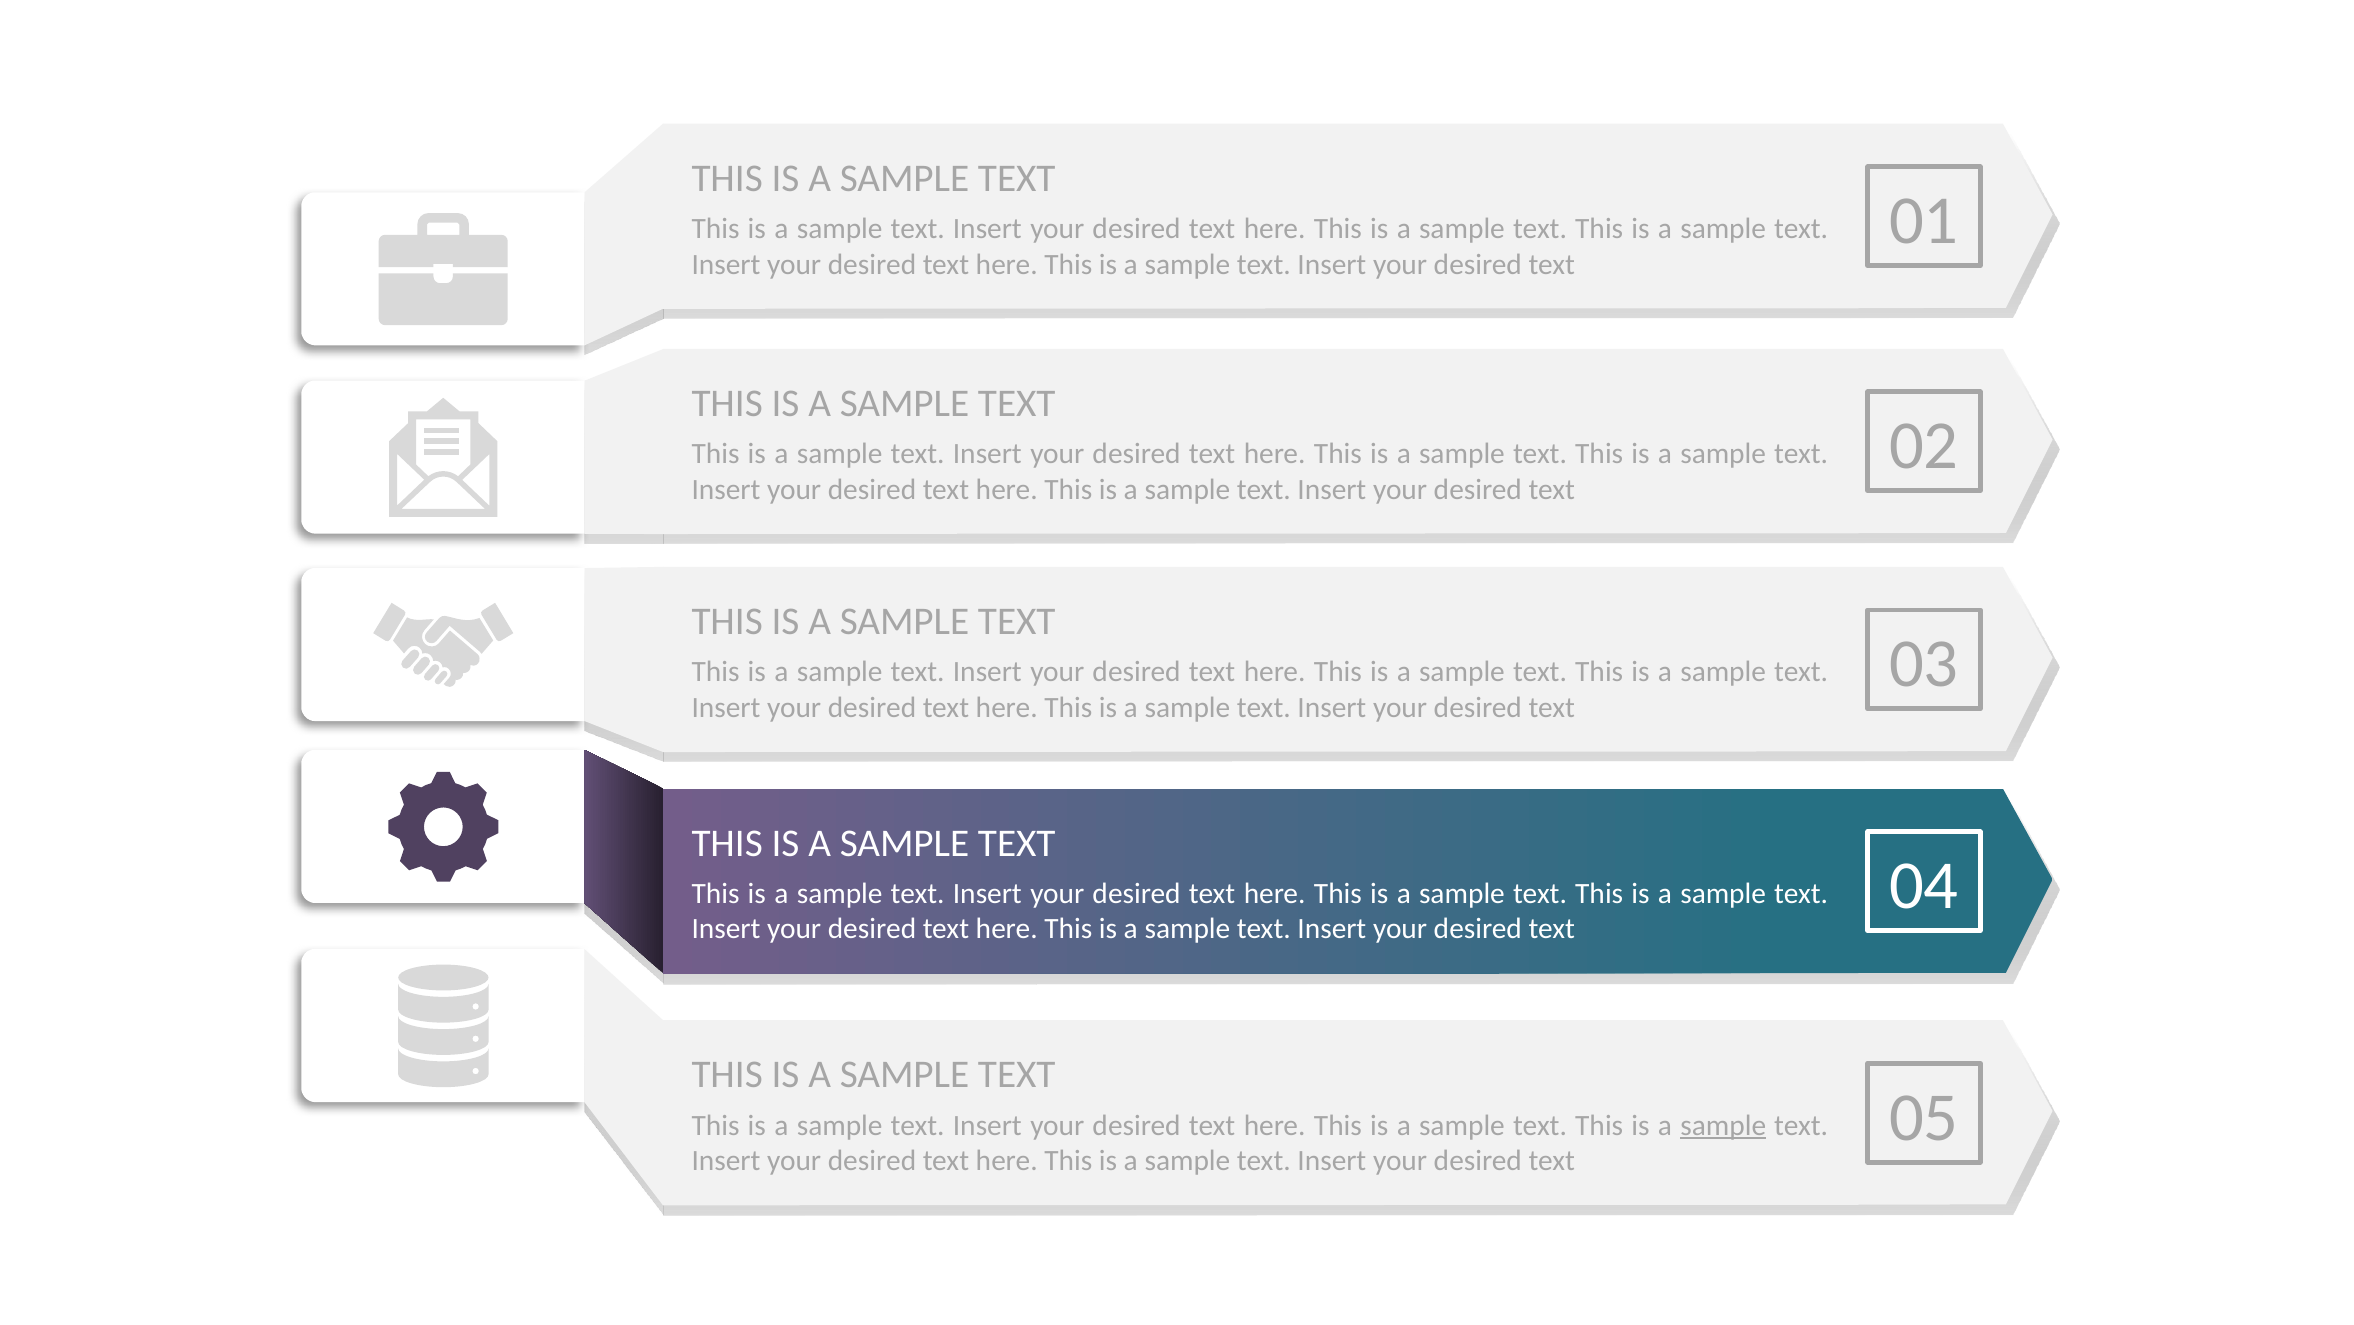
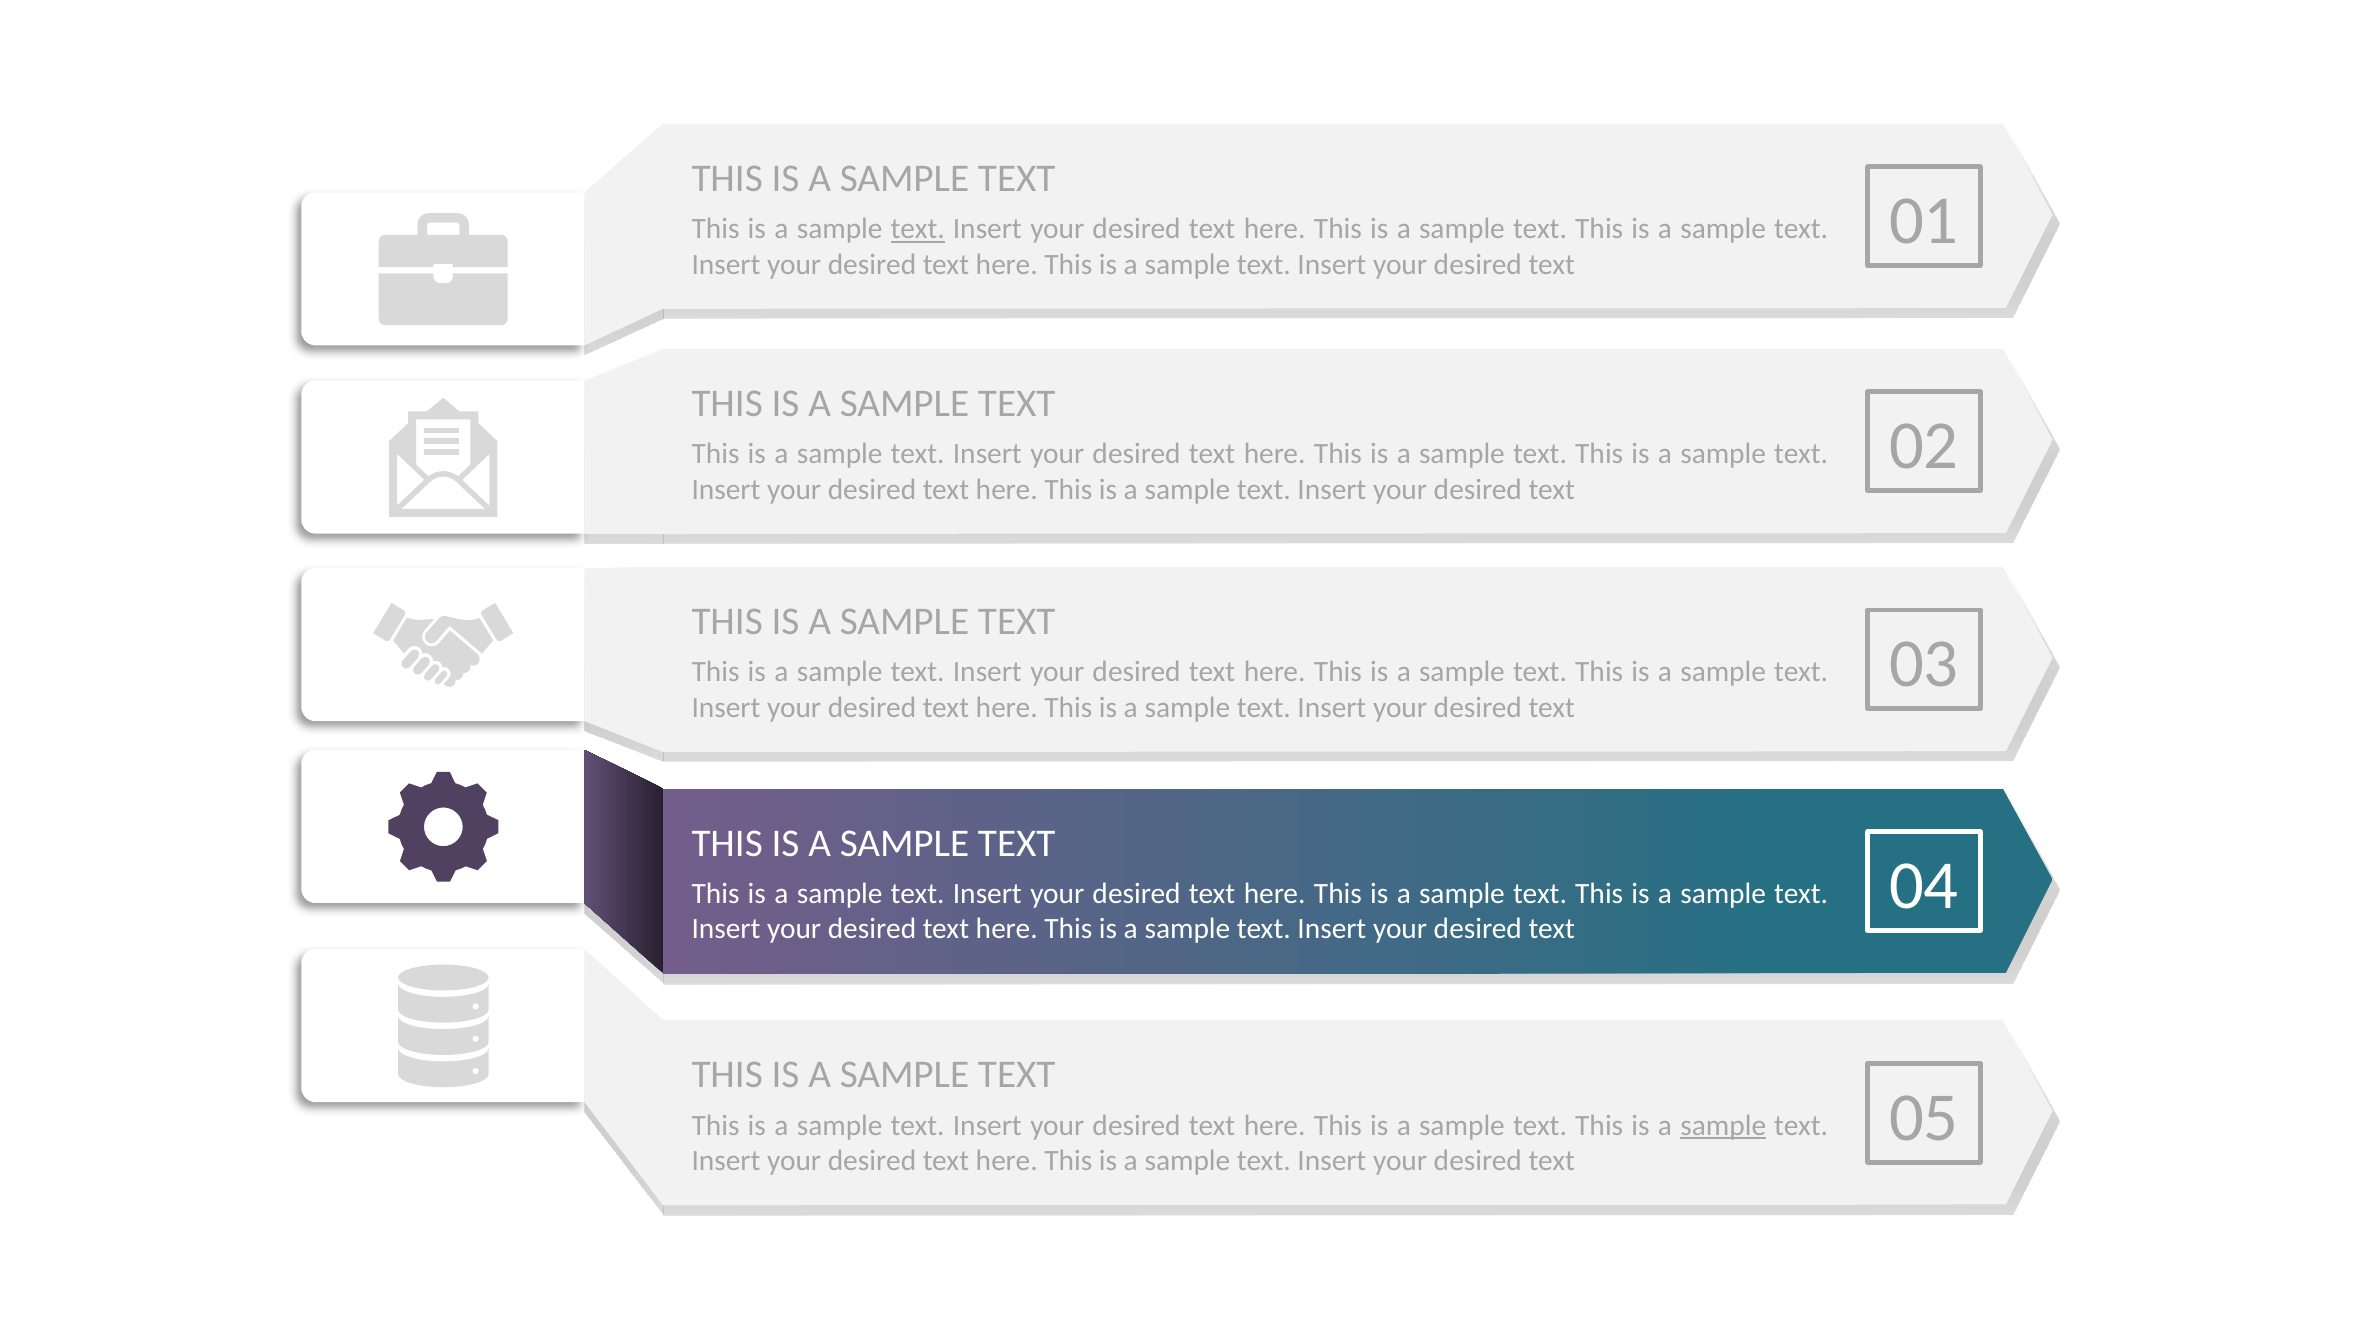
text at (918, 229) underline: none -> present
